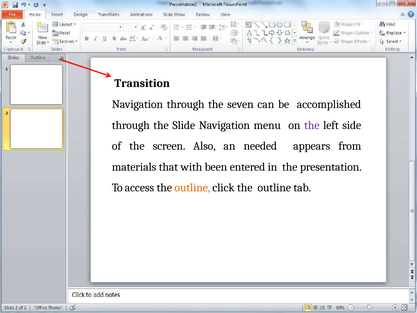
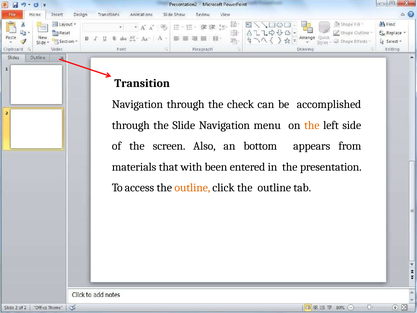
seven: seven -> check
the at (312, 125) colour: purple -> orange
needed: needed -> bottom
